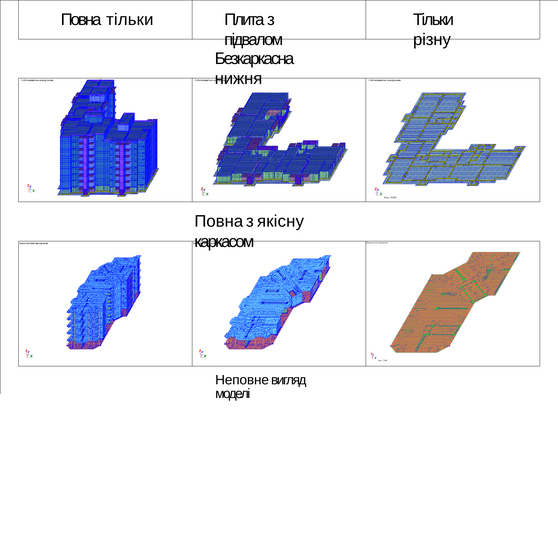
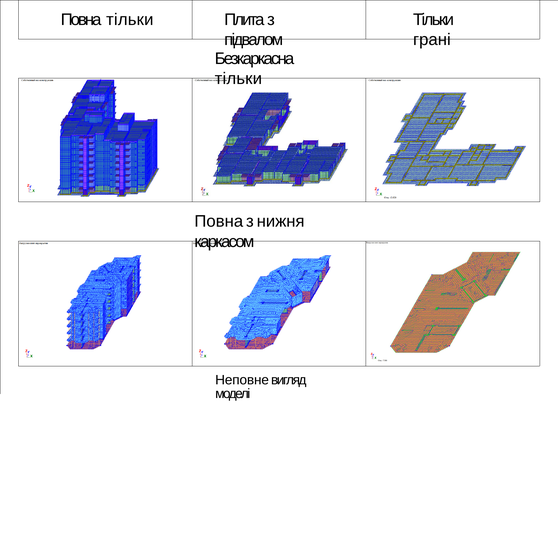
різну: різну -> грані
нижня at (239, 79): нижня -> тільки
якісну: якісну -> нижня
